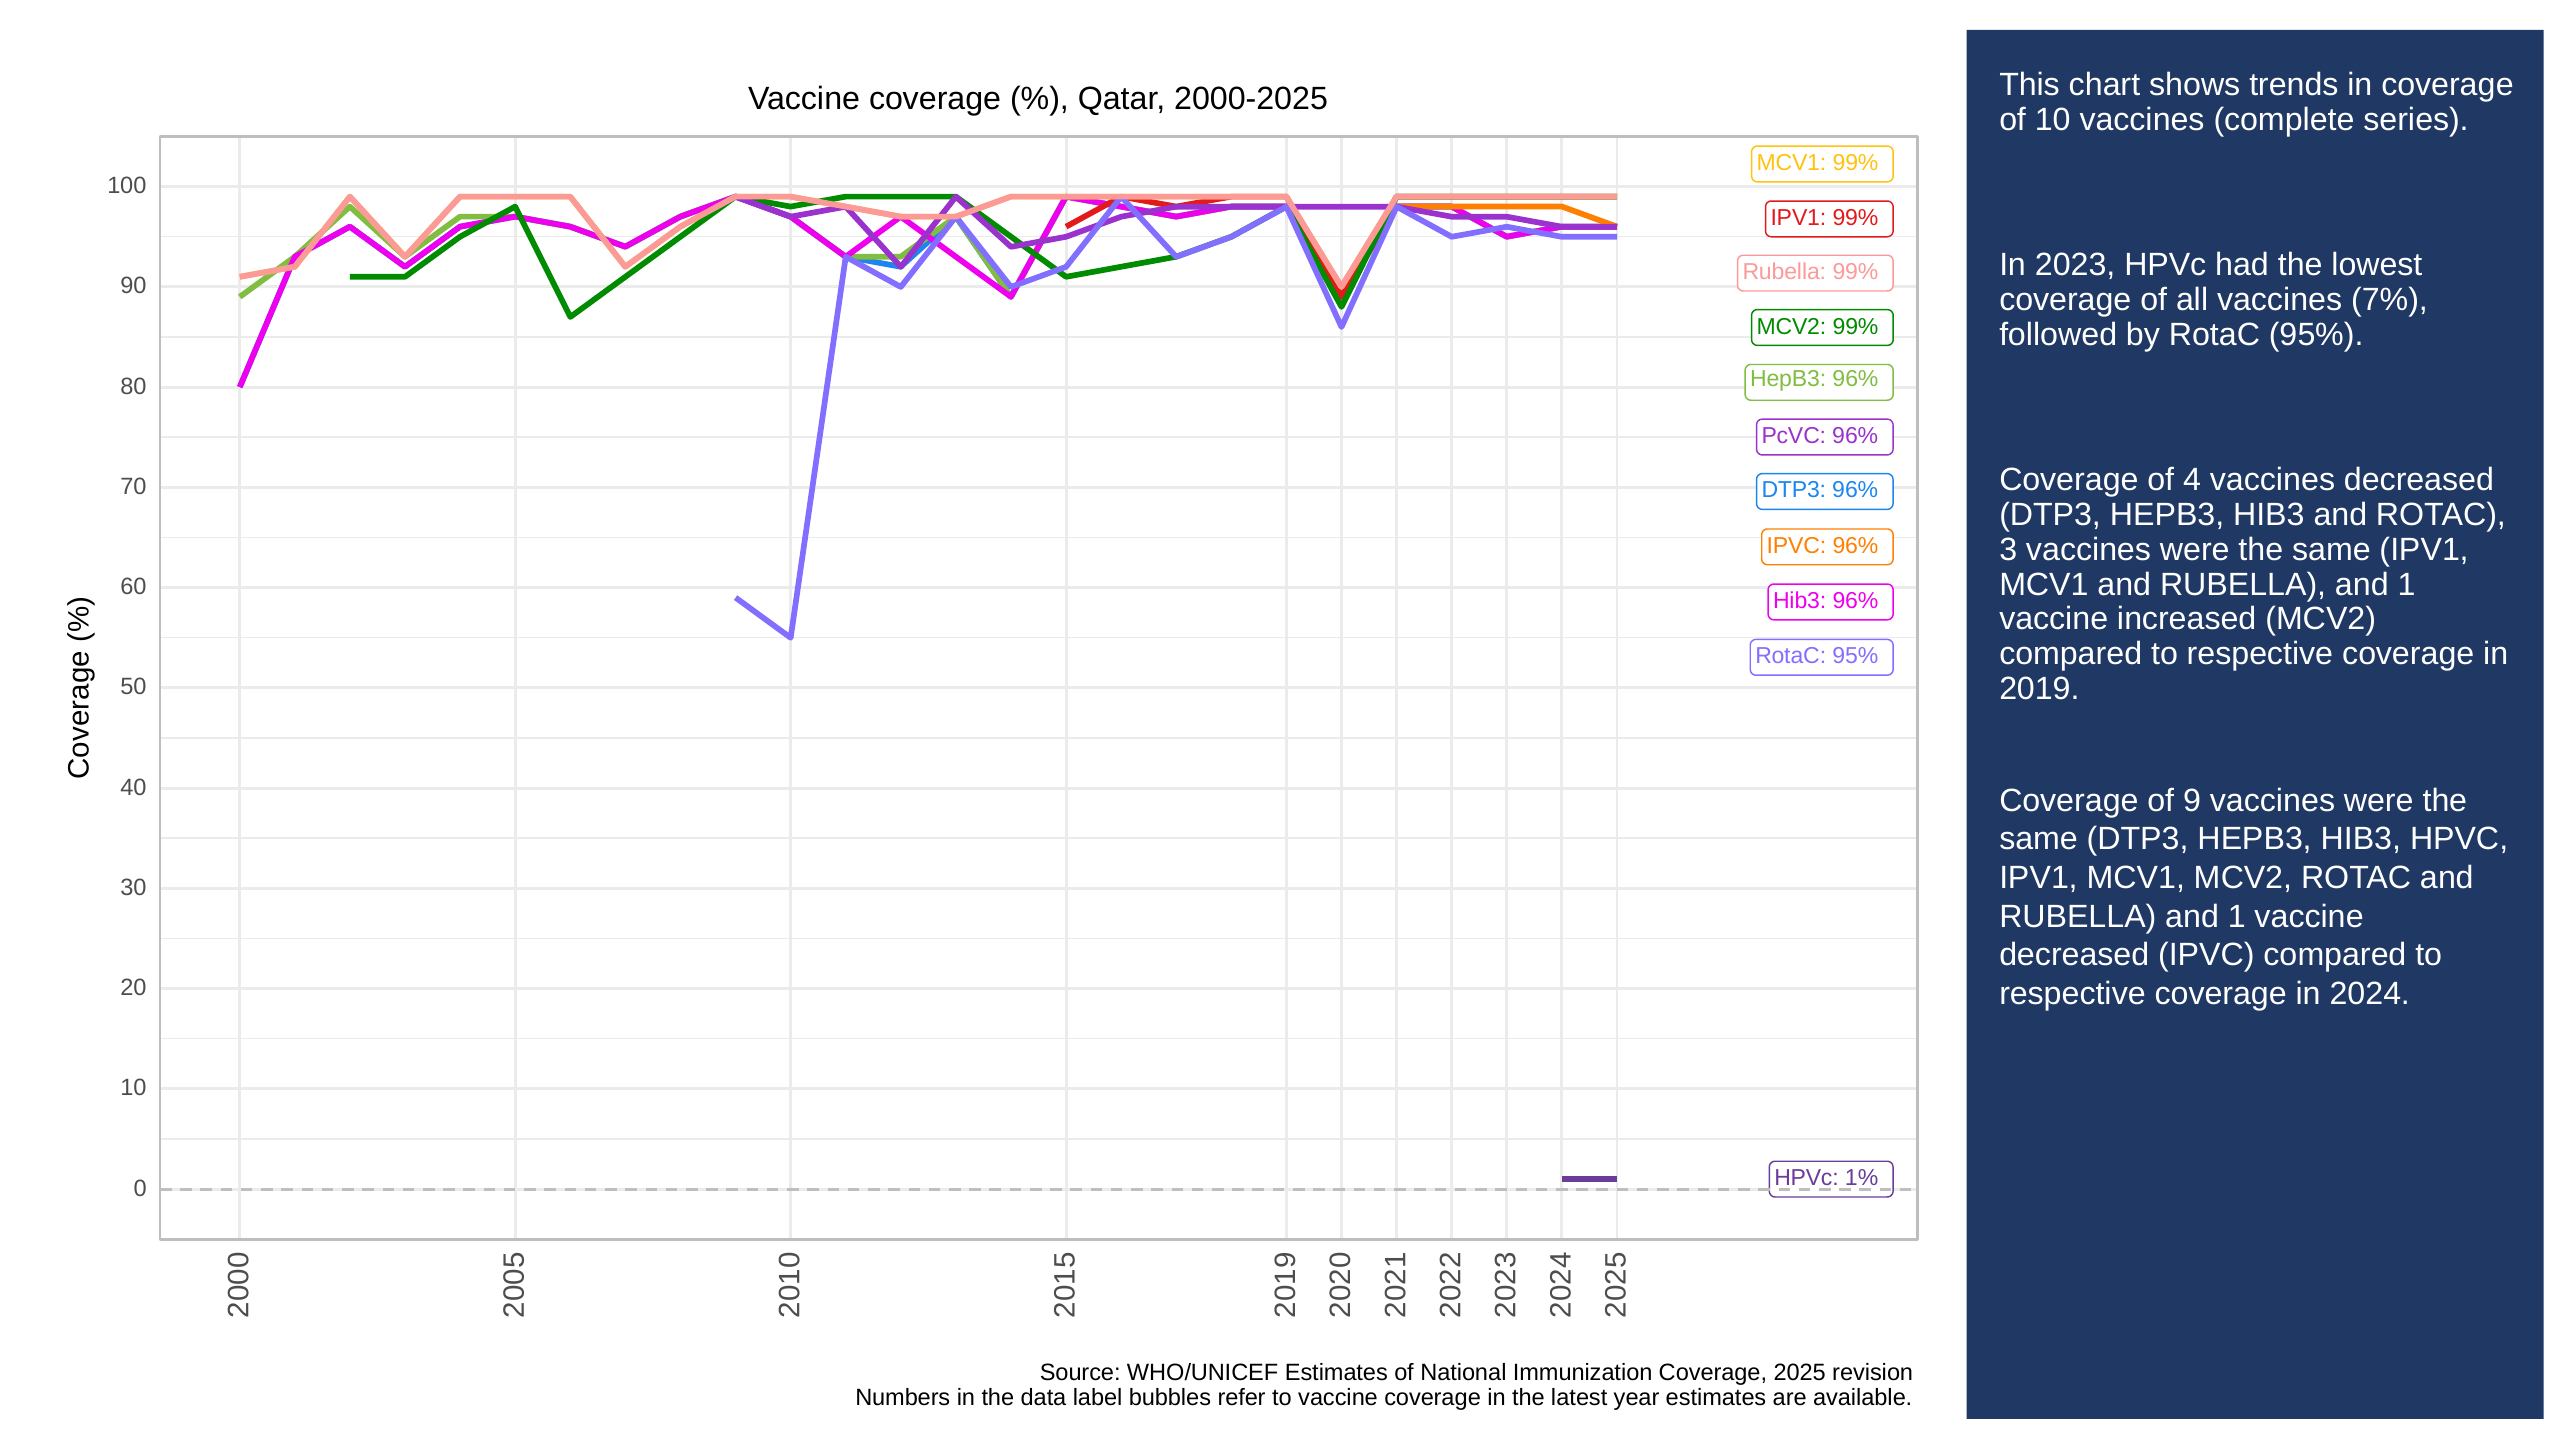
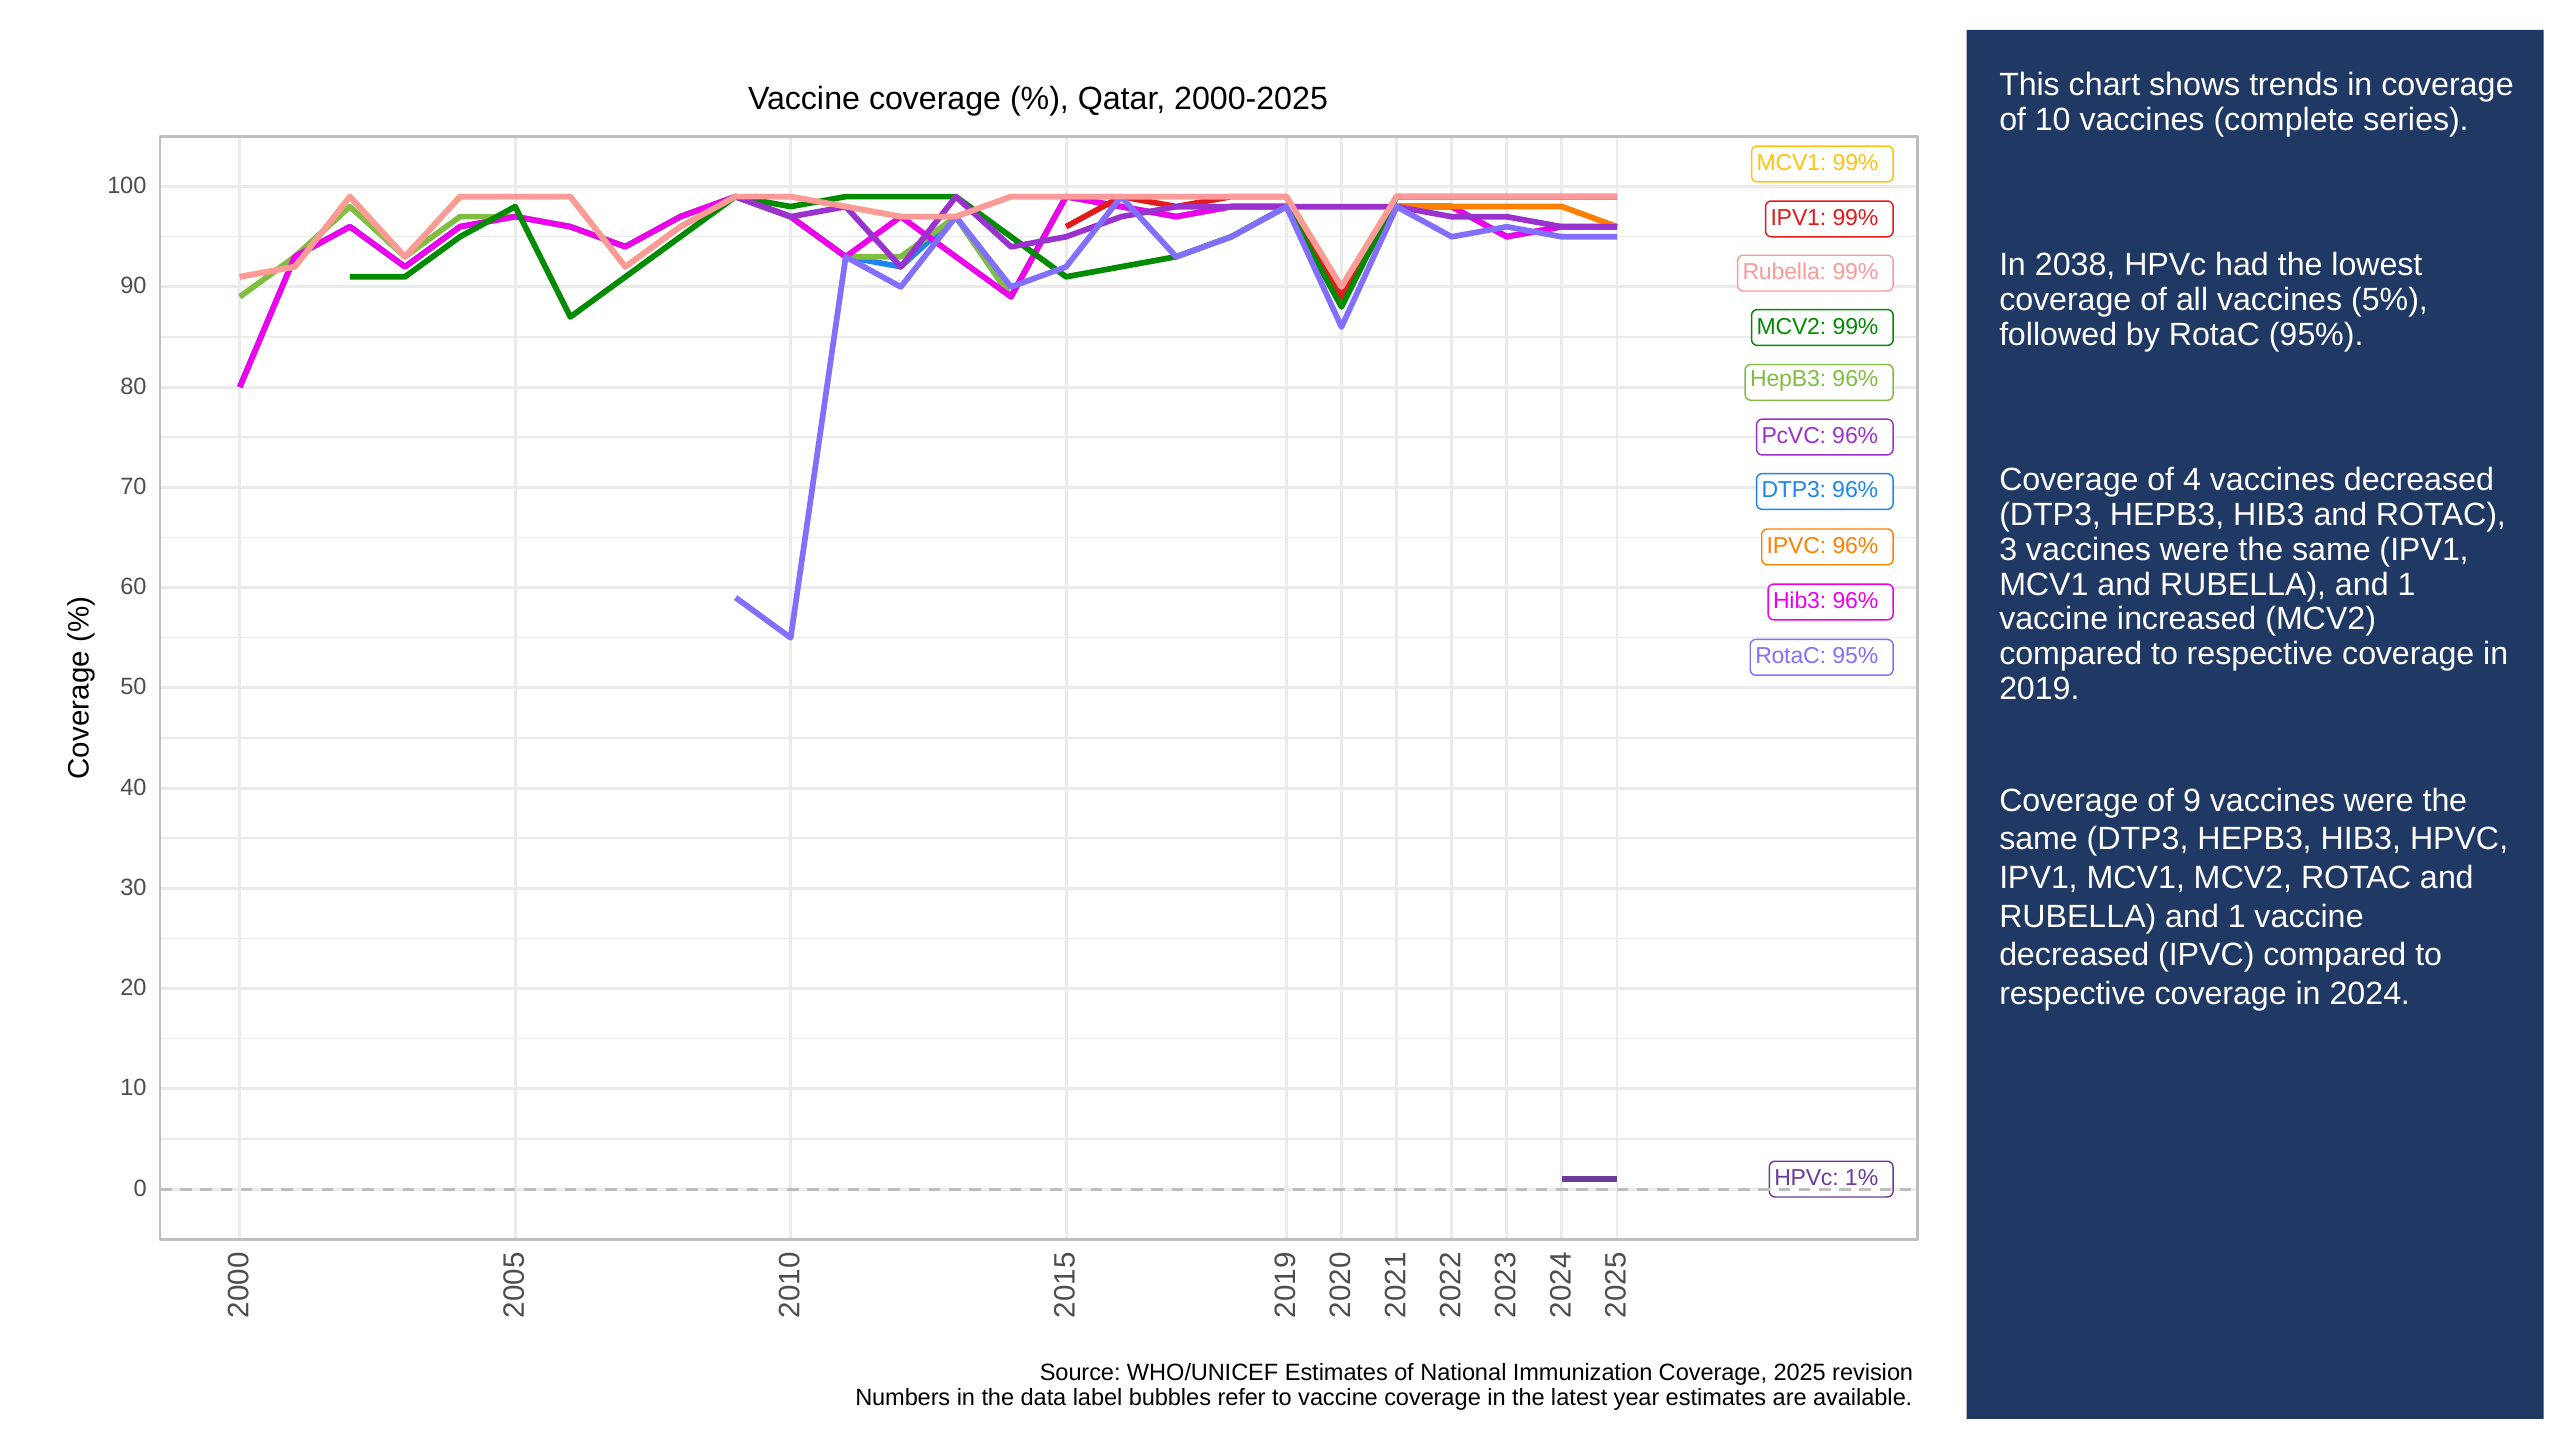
2023: 2023 -> 2038
7%: 7% -> 5%
